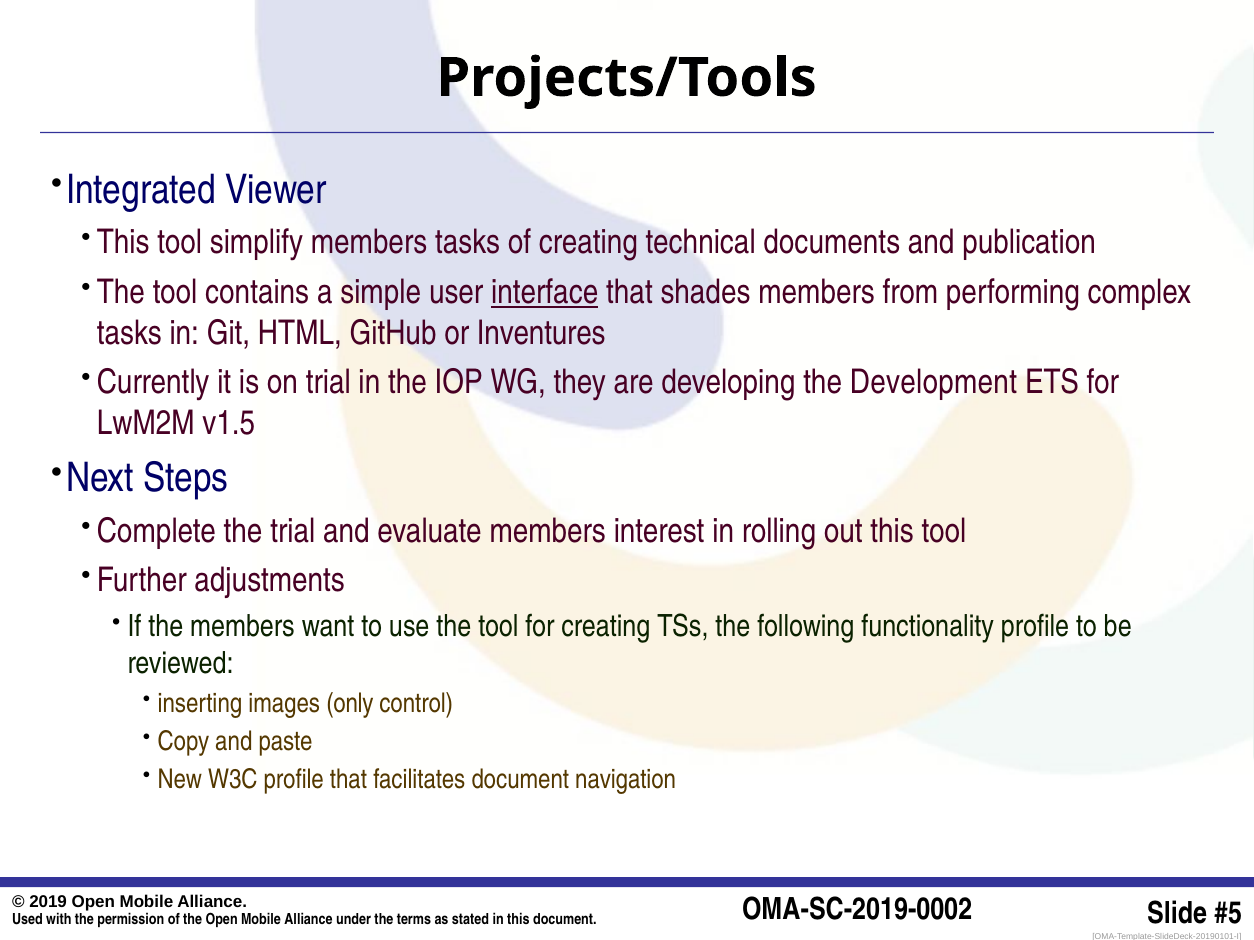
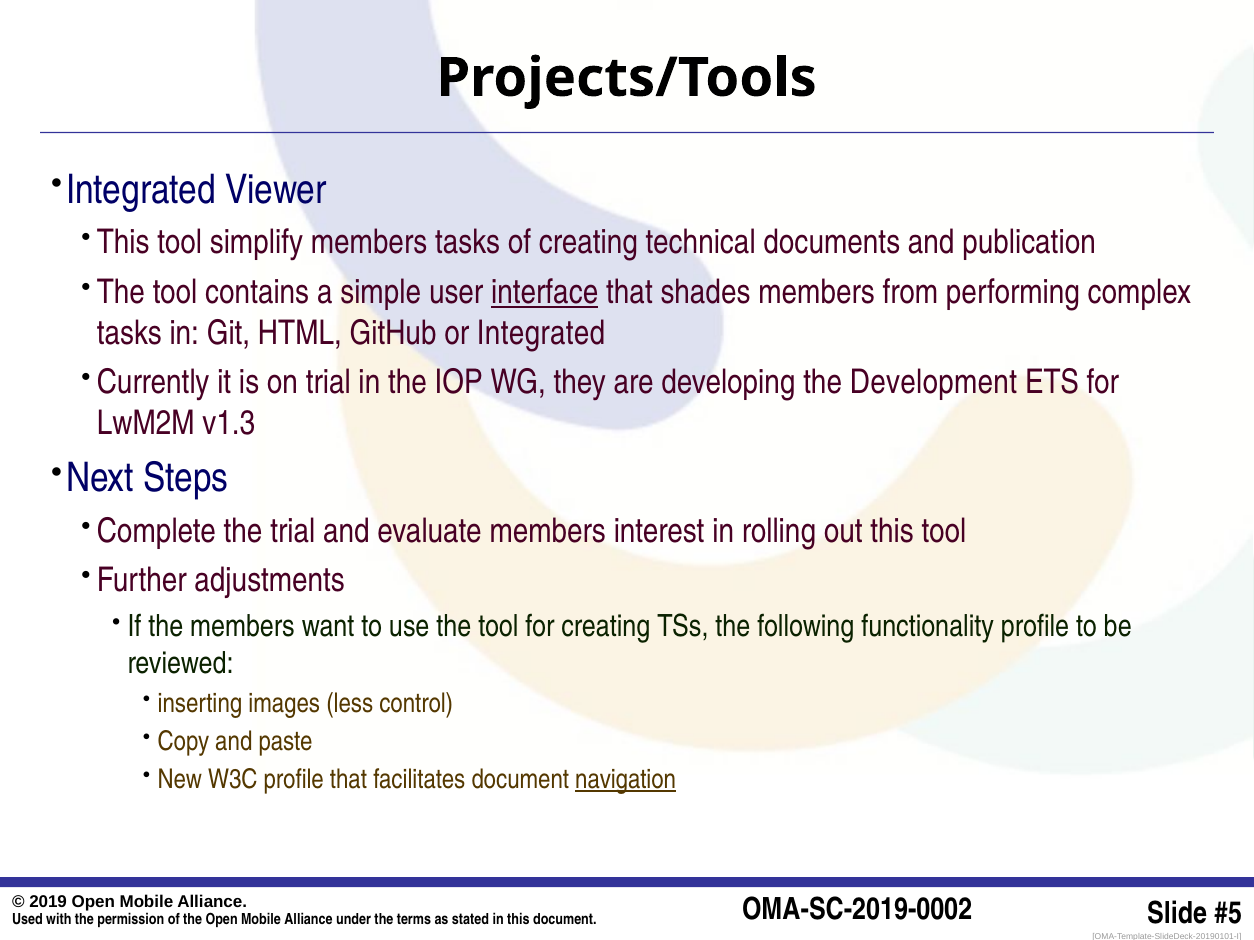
or Inventures: Inventures -> Integrated
v1.5: v1.5 -> v1.3
only: only -> less
navigation underline: none -> present
